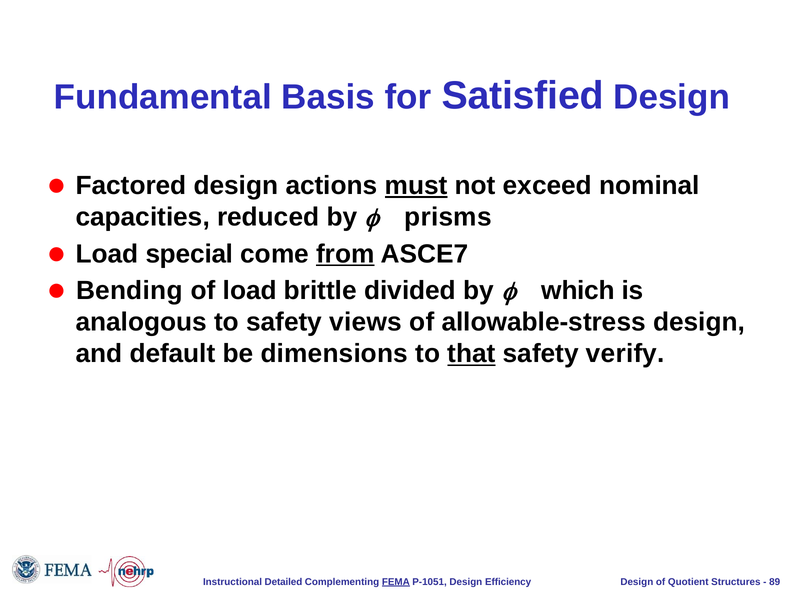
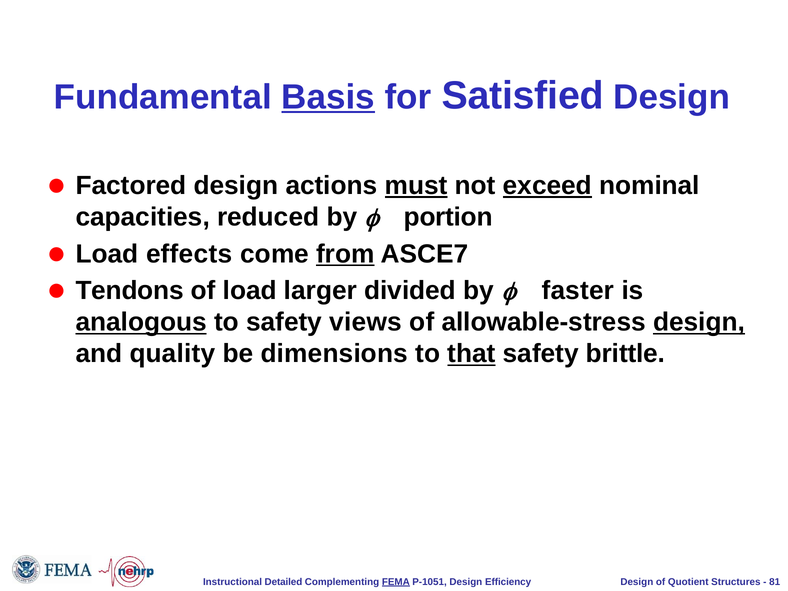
Basis underline: none -> present
exceed underline: none -> present
prisms: prisms -> portion
special: special -> effects
Bending: Bending -> Tendons
brittle: brittle -> larger
which: which -> faster
analogous underline: none -> present
design at (699, 322) underline: none -> present
default: default -> quality
verify: verify -> brittle
89: 89 -> 81
